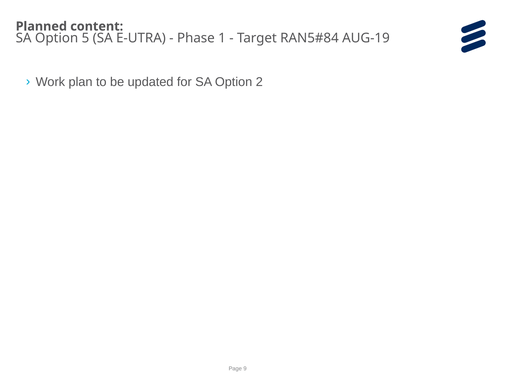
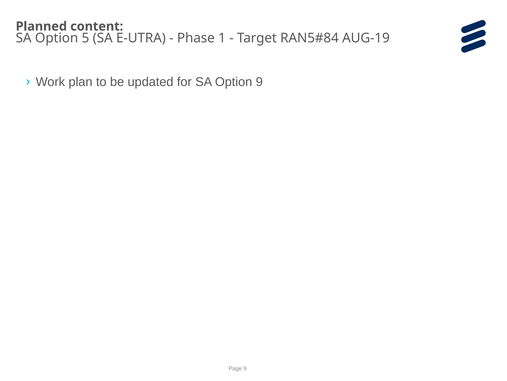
Option 2: 2 -> 9
